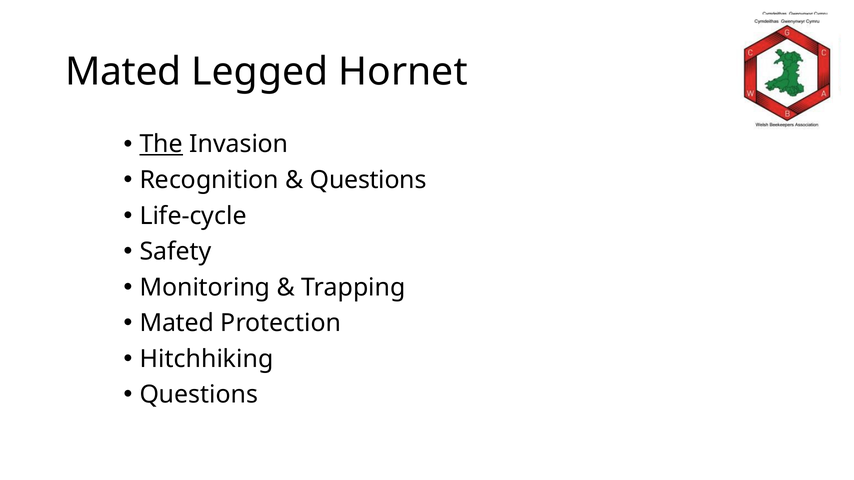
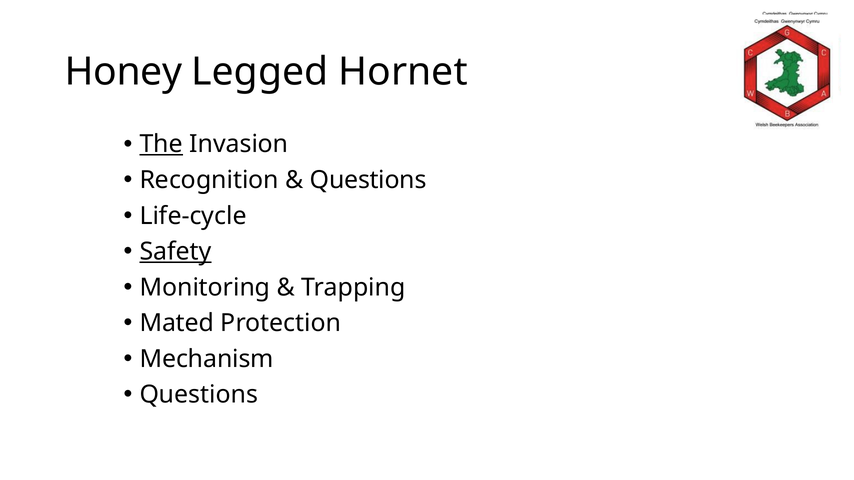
Mated at (123, 72): Mated -> Honey
Safety underline: none -> present
Hitchhiking: Hitchhiking -> Mechanism
